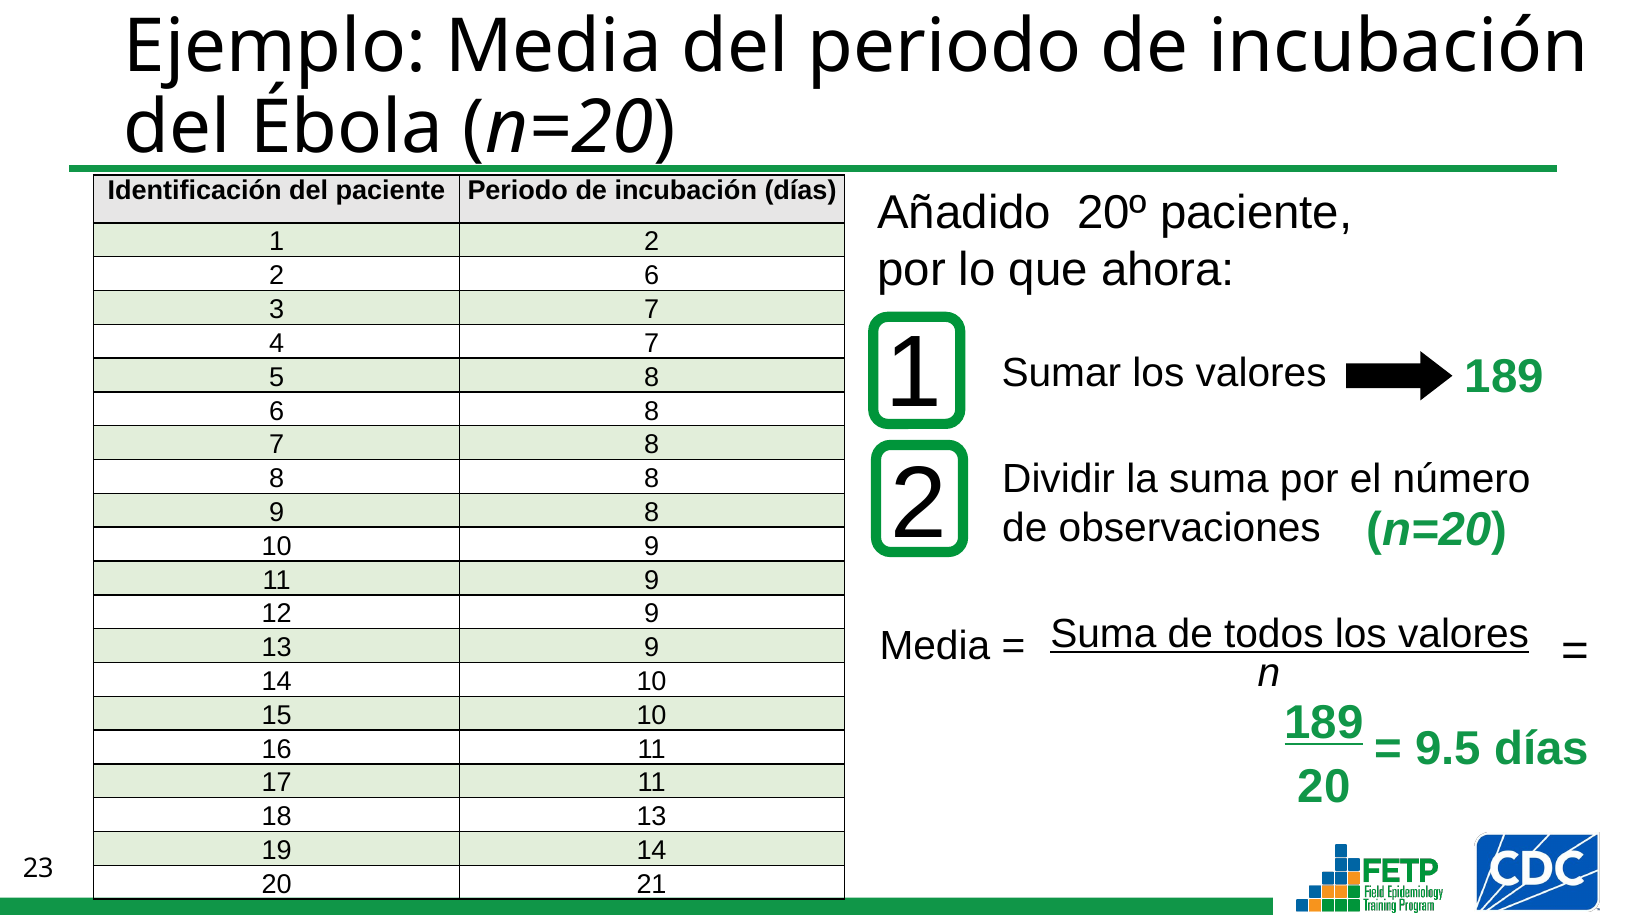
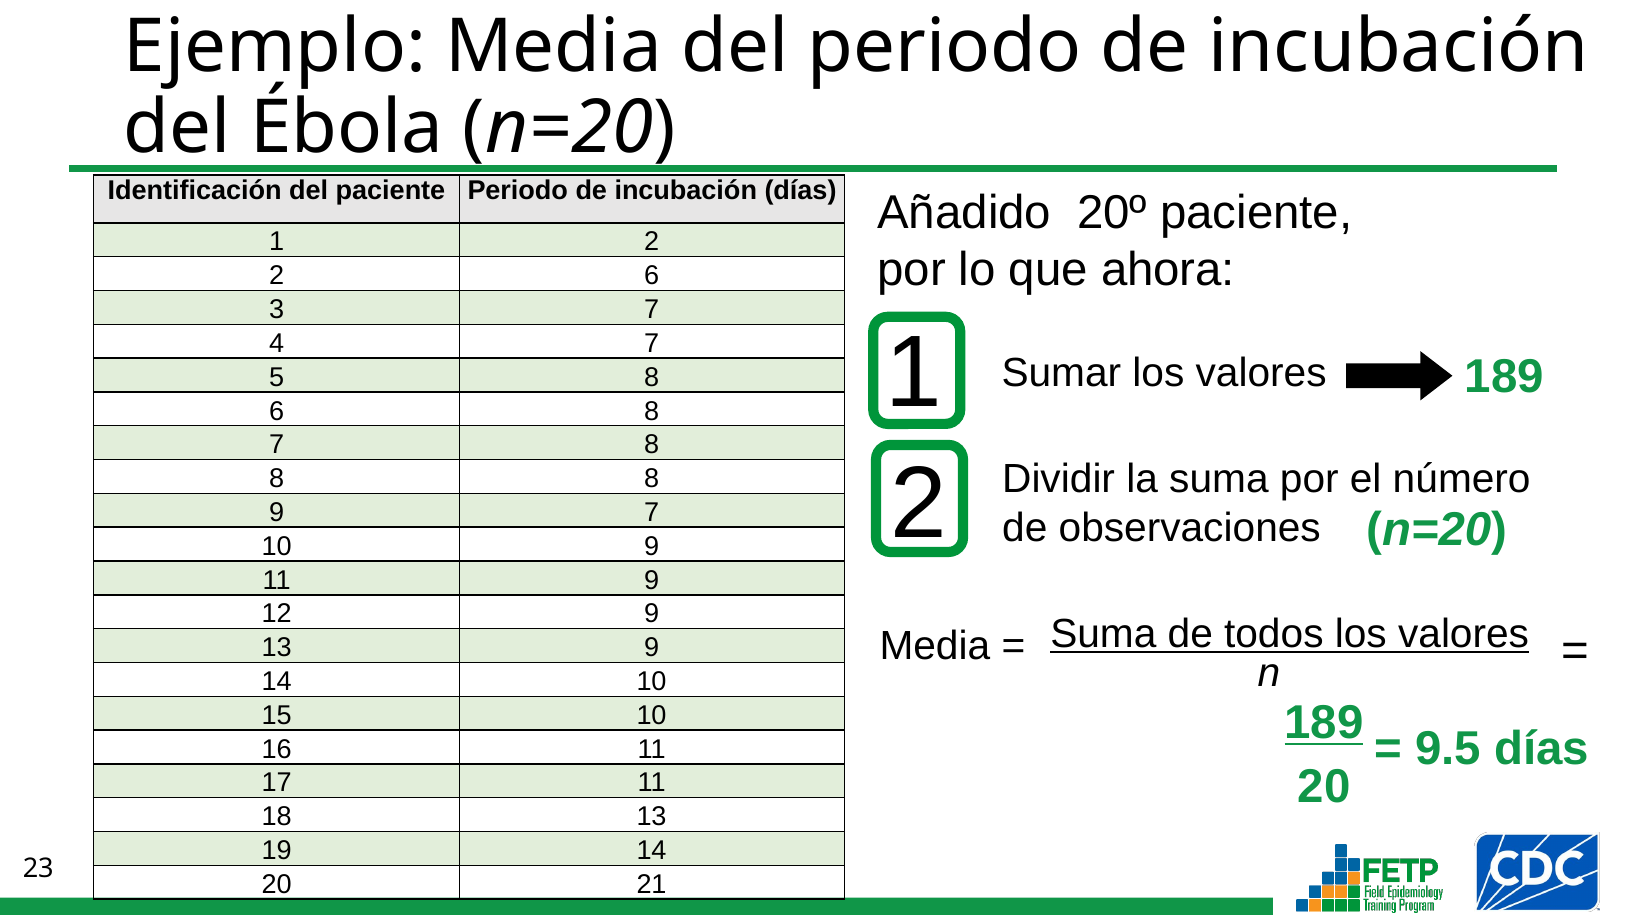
9 8: 8 -> 7
